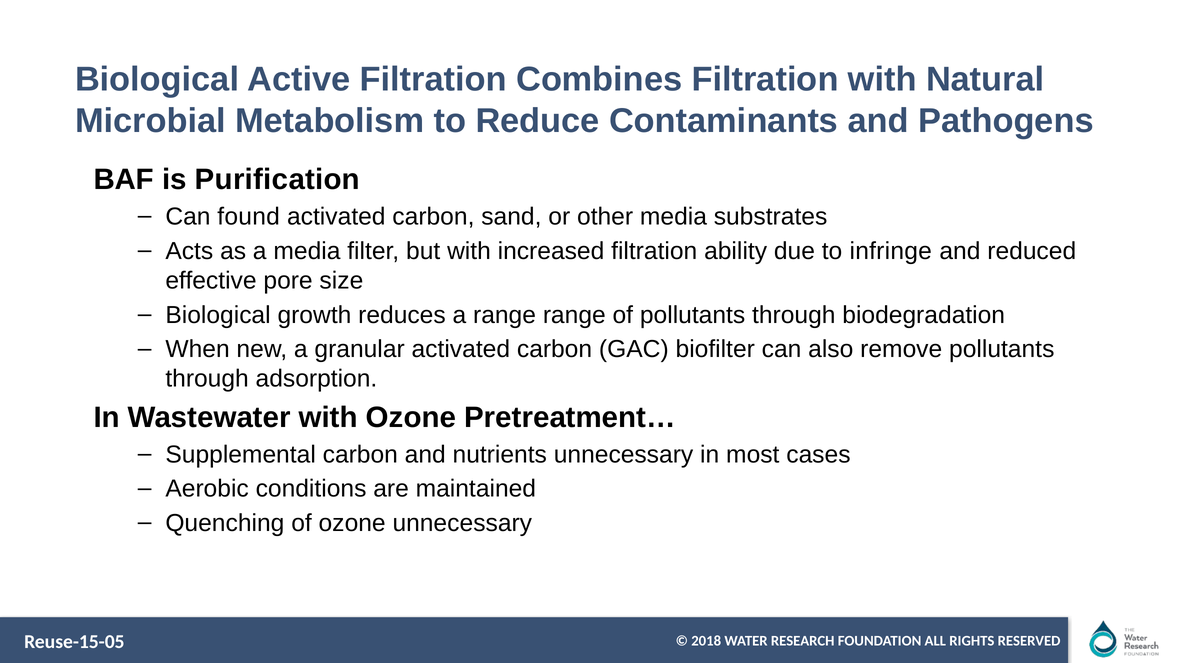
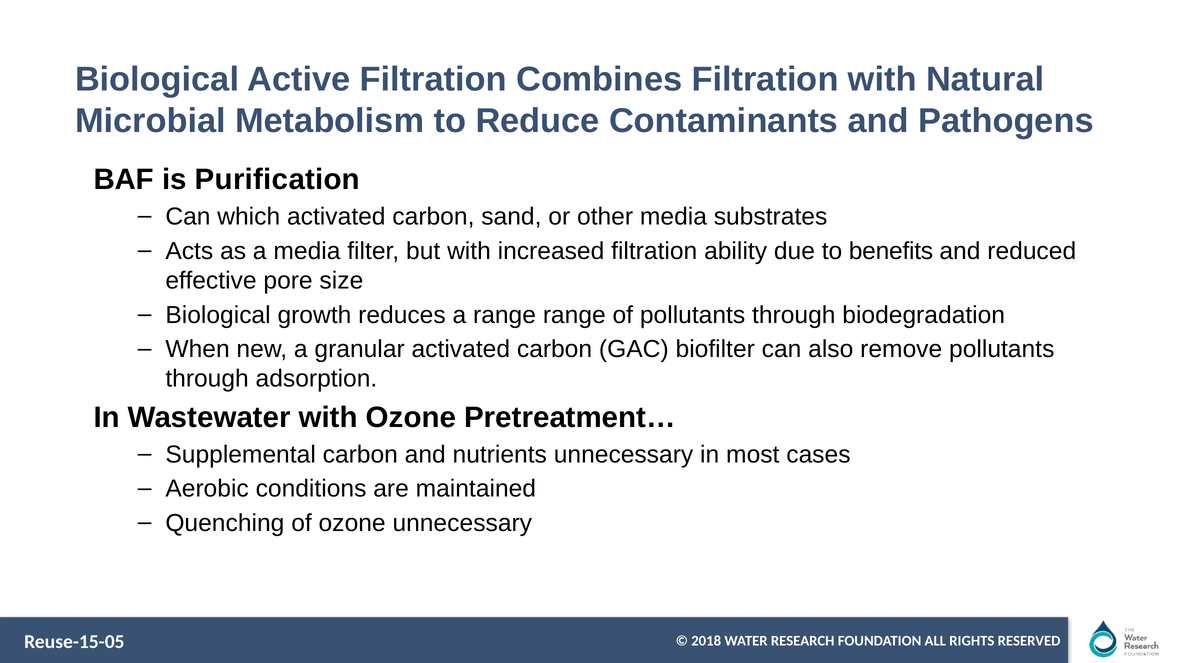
found: found -> which
infringe: infringe -> benefits
